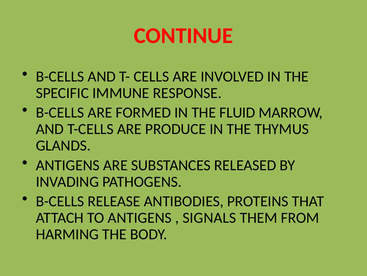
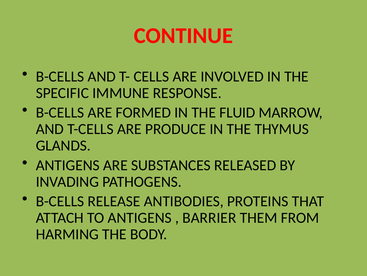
SIGNALS: SIGNALS -> BARRIER
